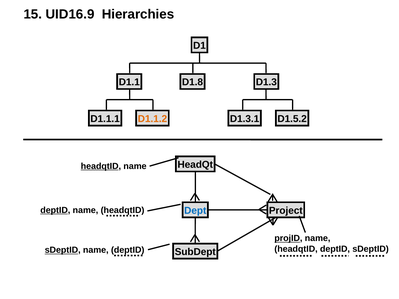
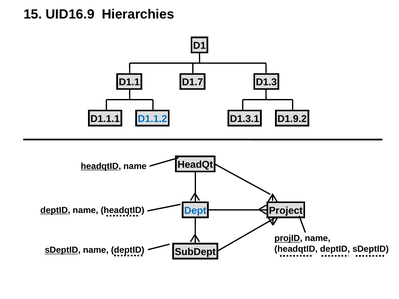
D1.8: D1.8 -> D1.7
D1.1.2 colour: orange -> blue
D1.5.2: D1.5.2 -> D1.9.2
